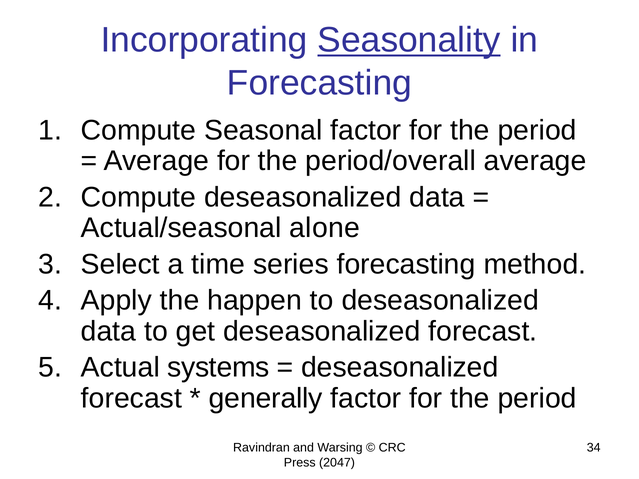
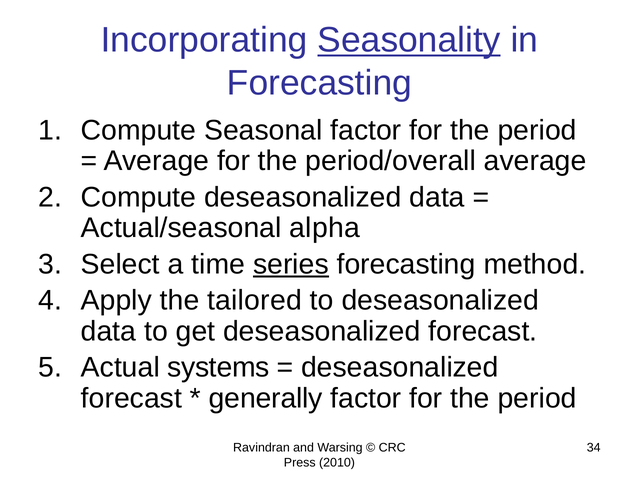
alone: alone -> alpha
series underline: none -> present
happen: happen -> tailored
2047: 2047 -> 2010
